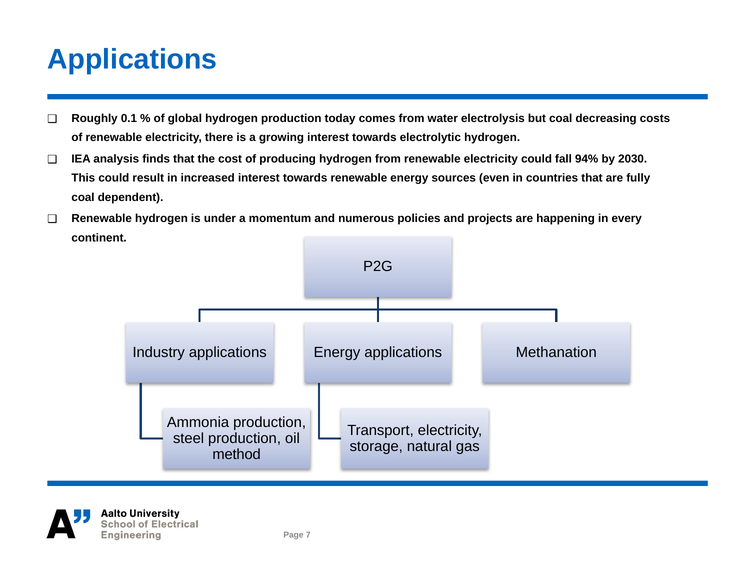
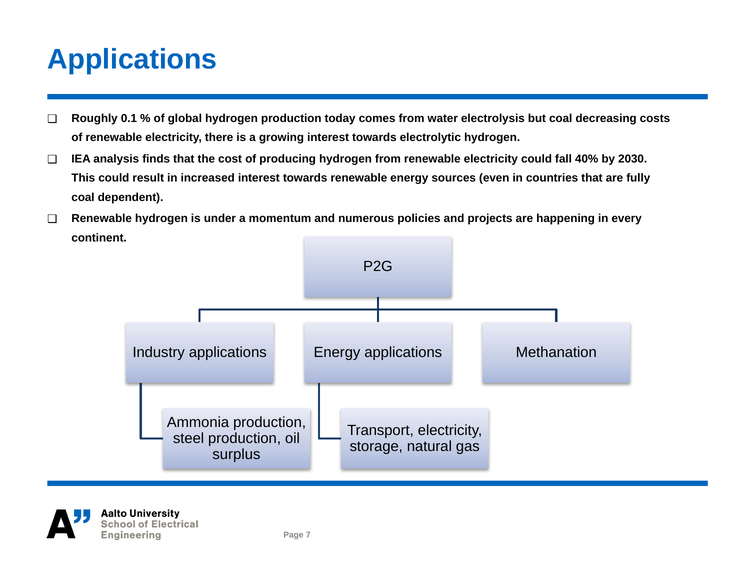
94%: 94% -> 40%
method: method -> surplus
